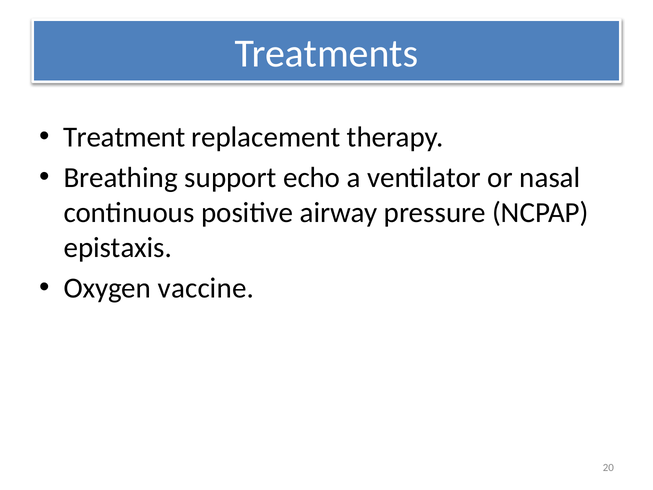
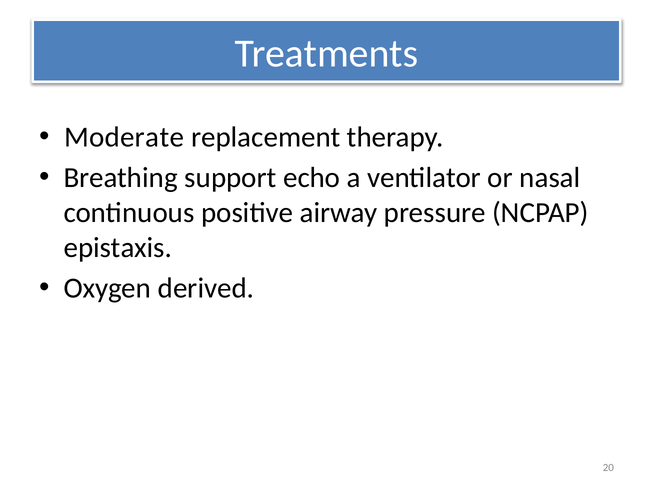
Treatment: Treatment -> Moderate
vaccine: vaccine -> derived
